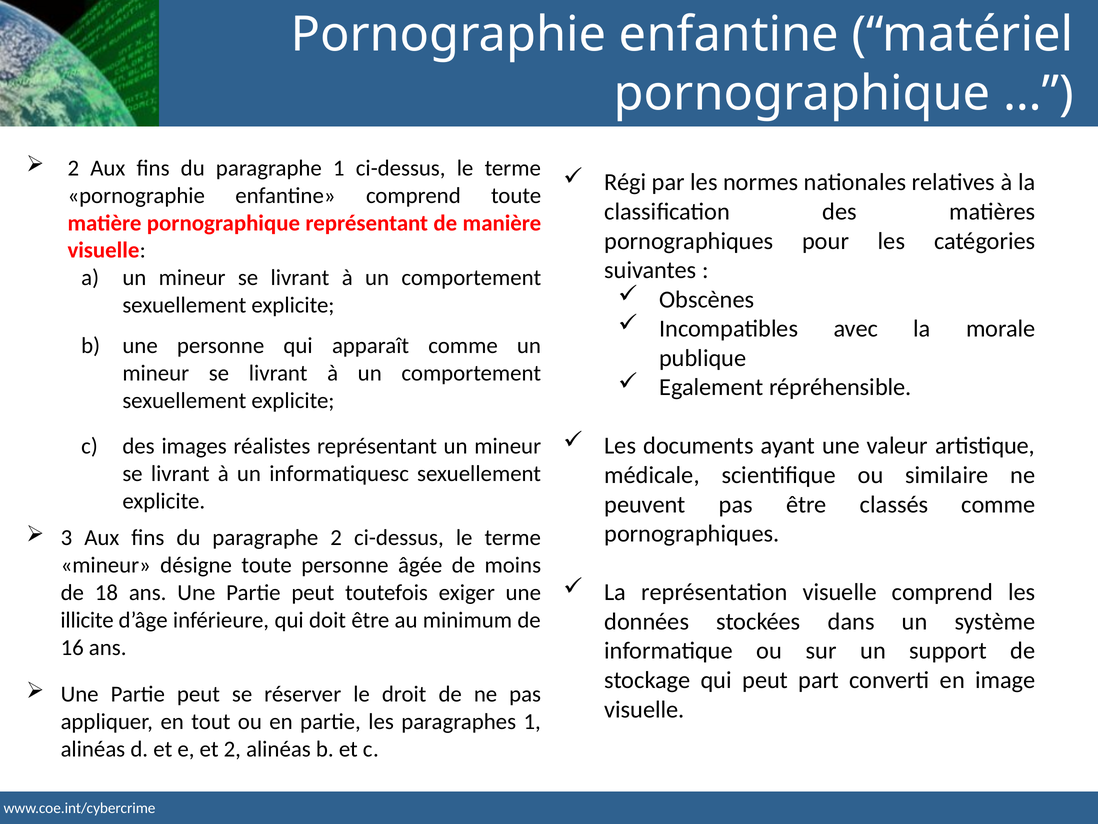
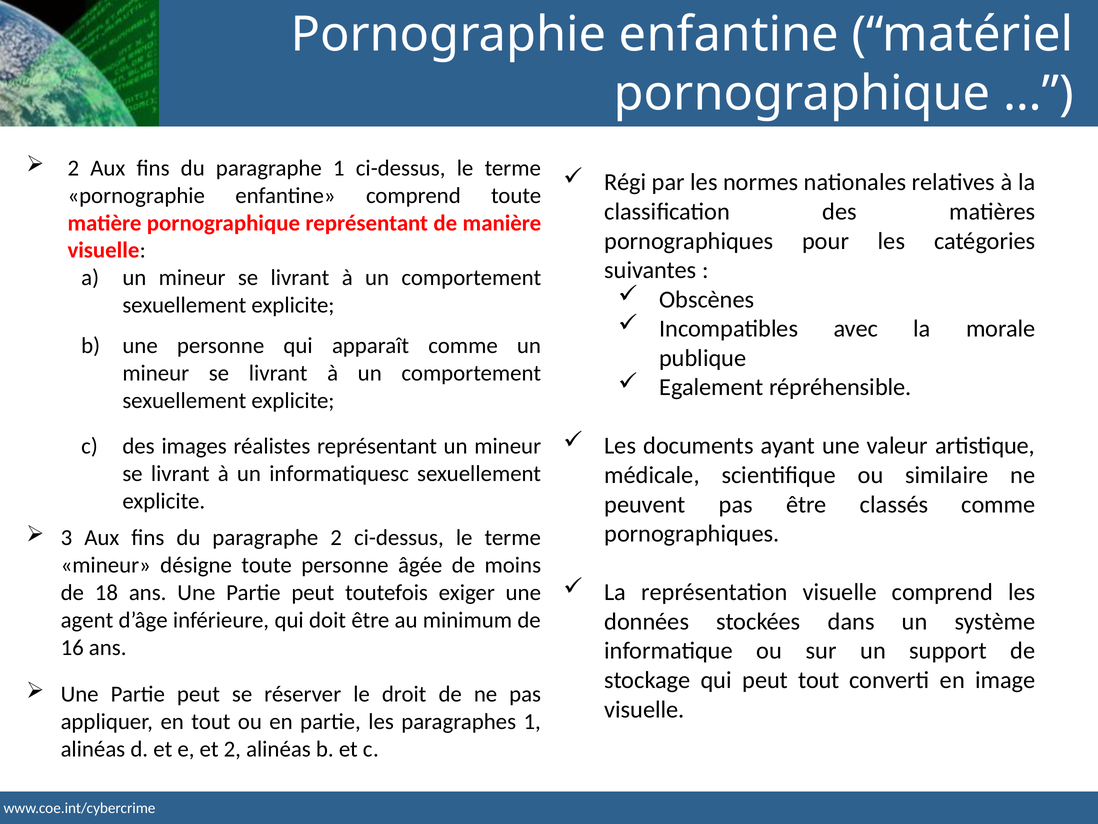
illicite: illicite -> agent
peut part: part -> tout
